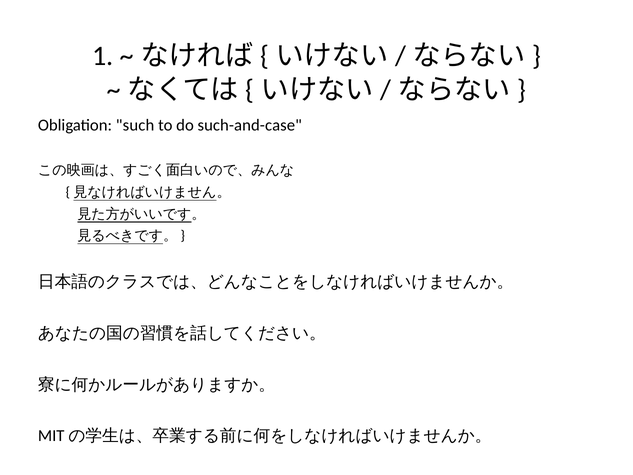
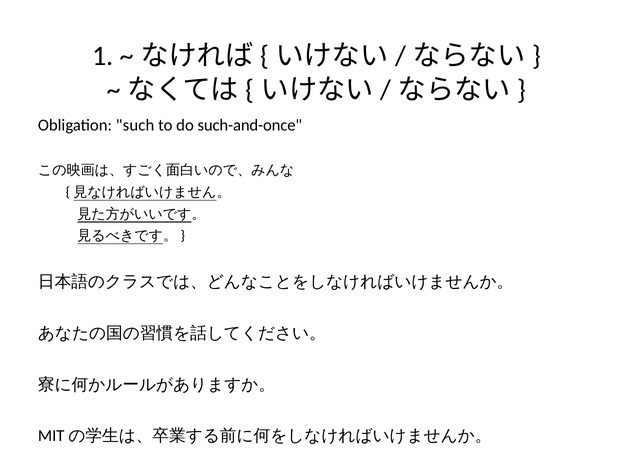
such-and-case: such-and-case -> such-and-once
